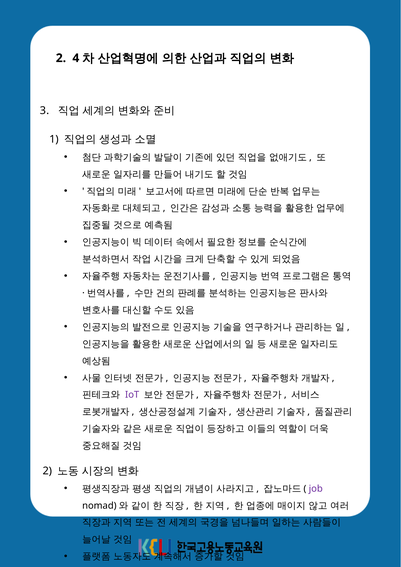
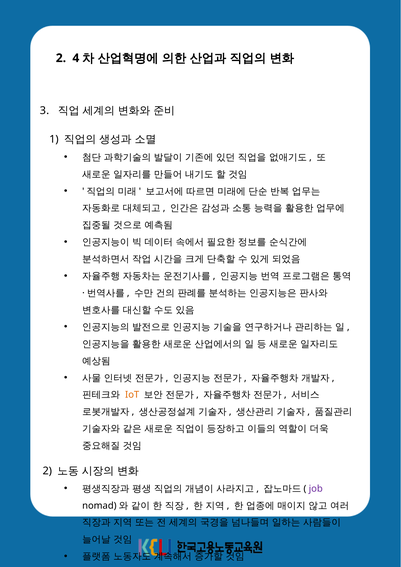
IoT colour: purple -> orange
